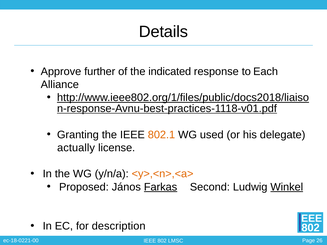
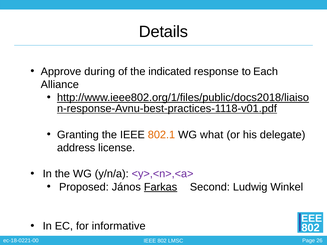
further: further -> during
used: used -> what
actually: actually -> address
<y>,<n>,<a> colour: orange -> purple
Winkel underline: present -> none
description: description -> informative
